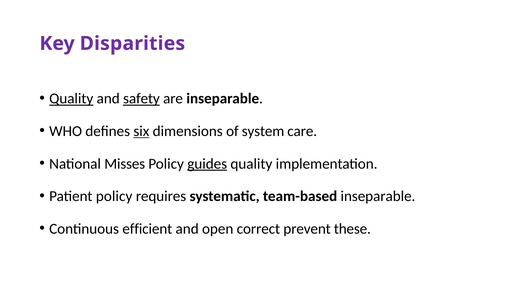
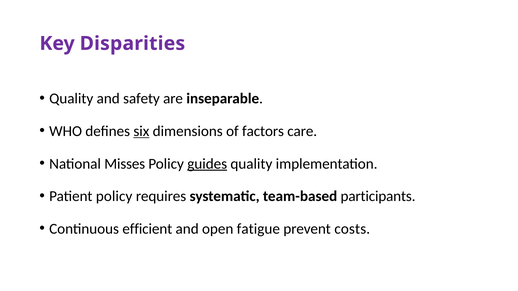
Quality at (71, 99) underline: present -> none
safety underline: present -> none
system: system -> factors
team-based inseparable: inseparable -> participants
correct: correct -> fatigue
these: these -> costs
